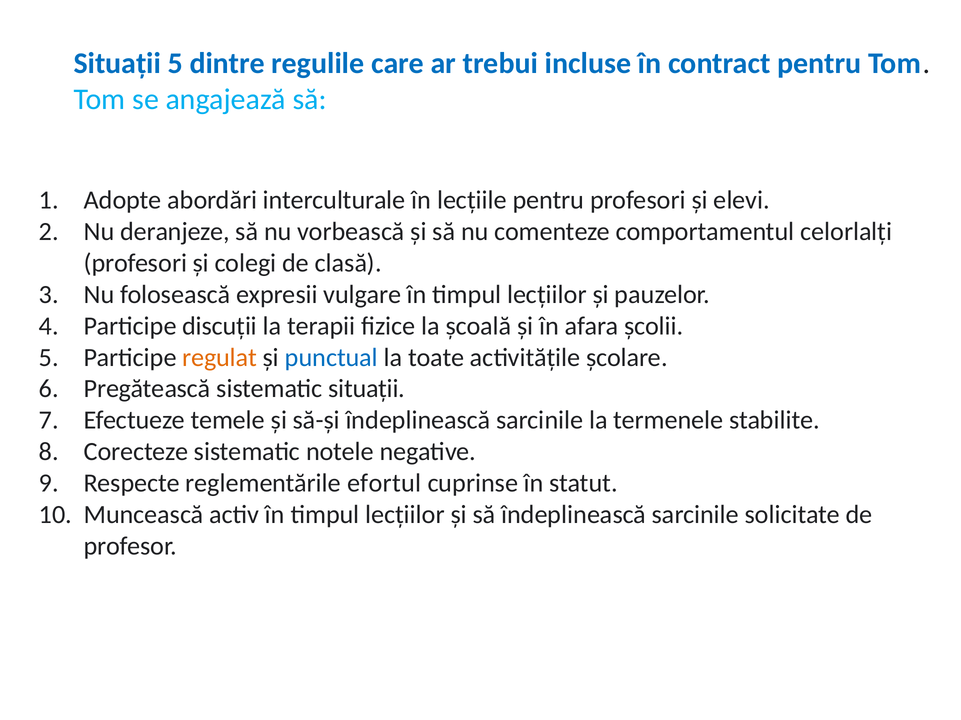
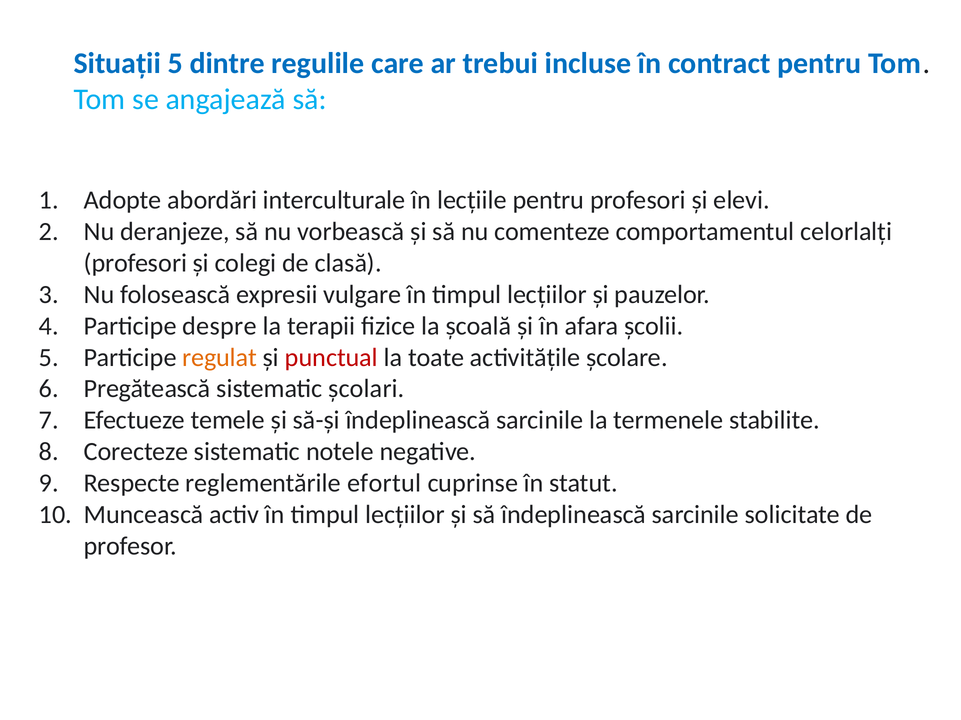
discuții: discuții -> despre
punctual colour: blue -> red
sistematic situații: situații -> școlari
